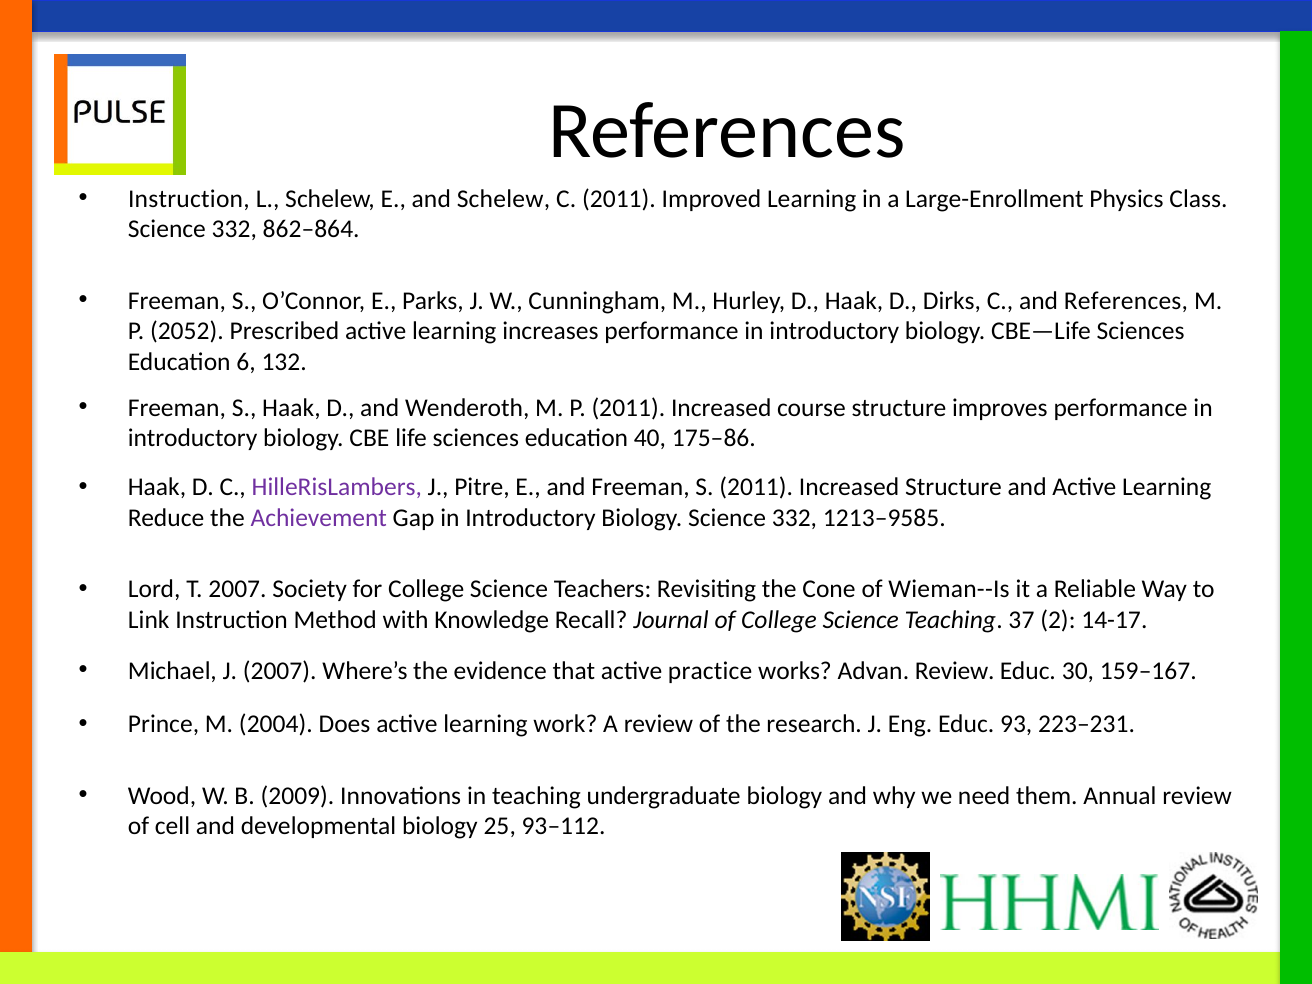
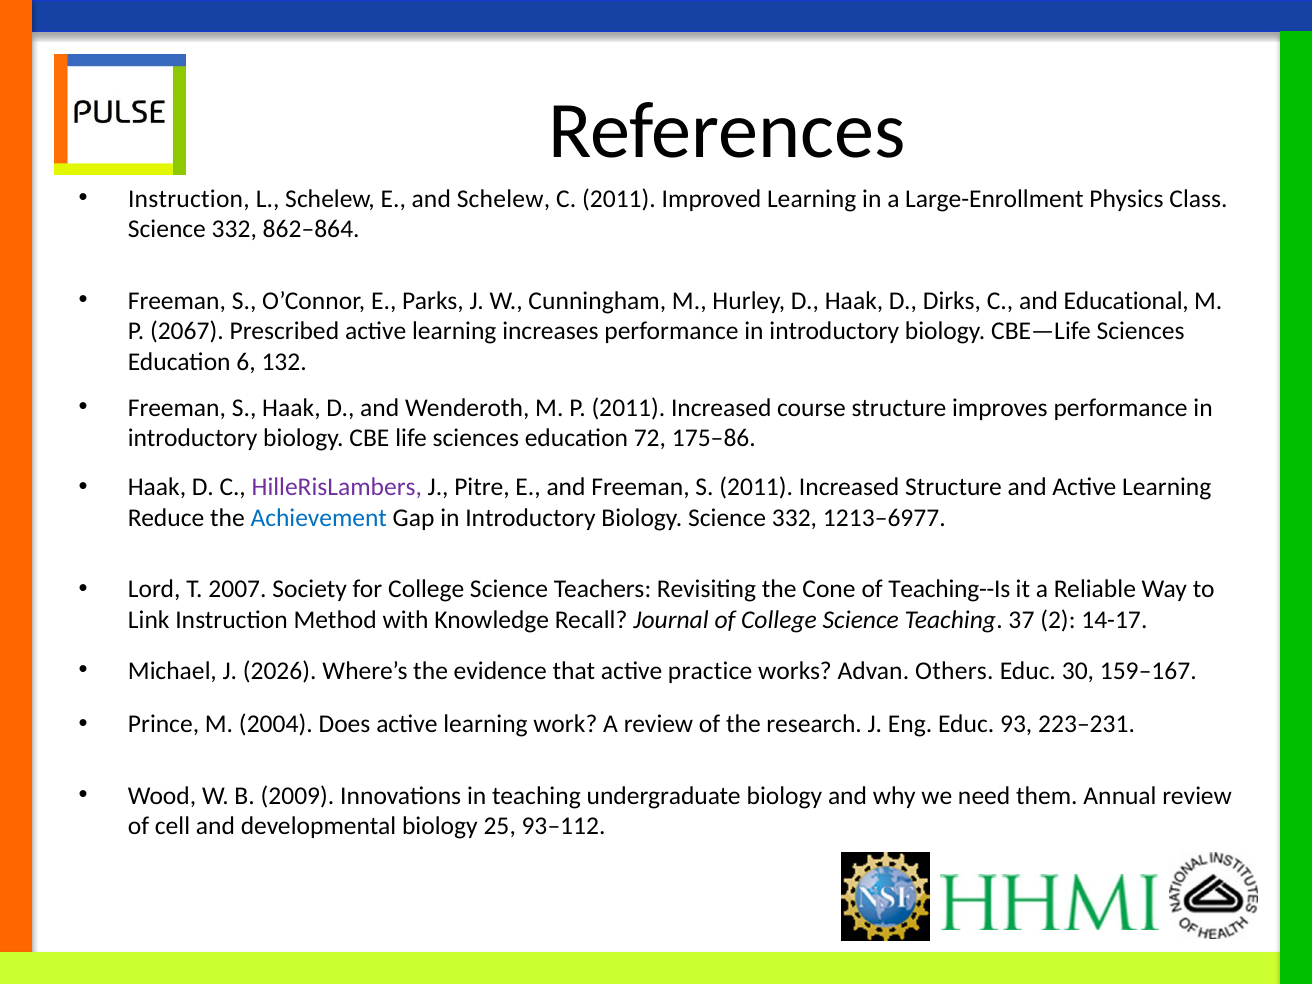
and References: References -> Educational
2052: 2052 -> 2067
40: 40 -> 72
Achievement colour: purple -> blue
1213–9585: 1213–9585 -> 1213–6977
Wieman--Is: Wieman--Is -> Teaching--Is
J 2007: 2007 -> 2026
Advan Review: Review -> Others
